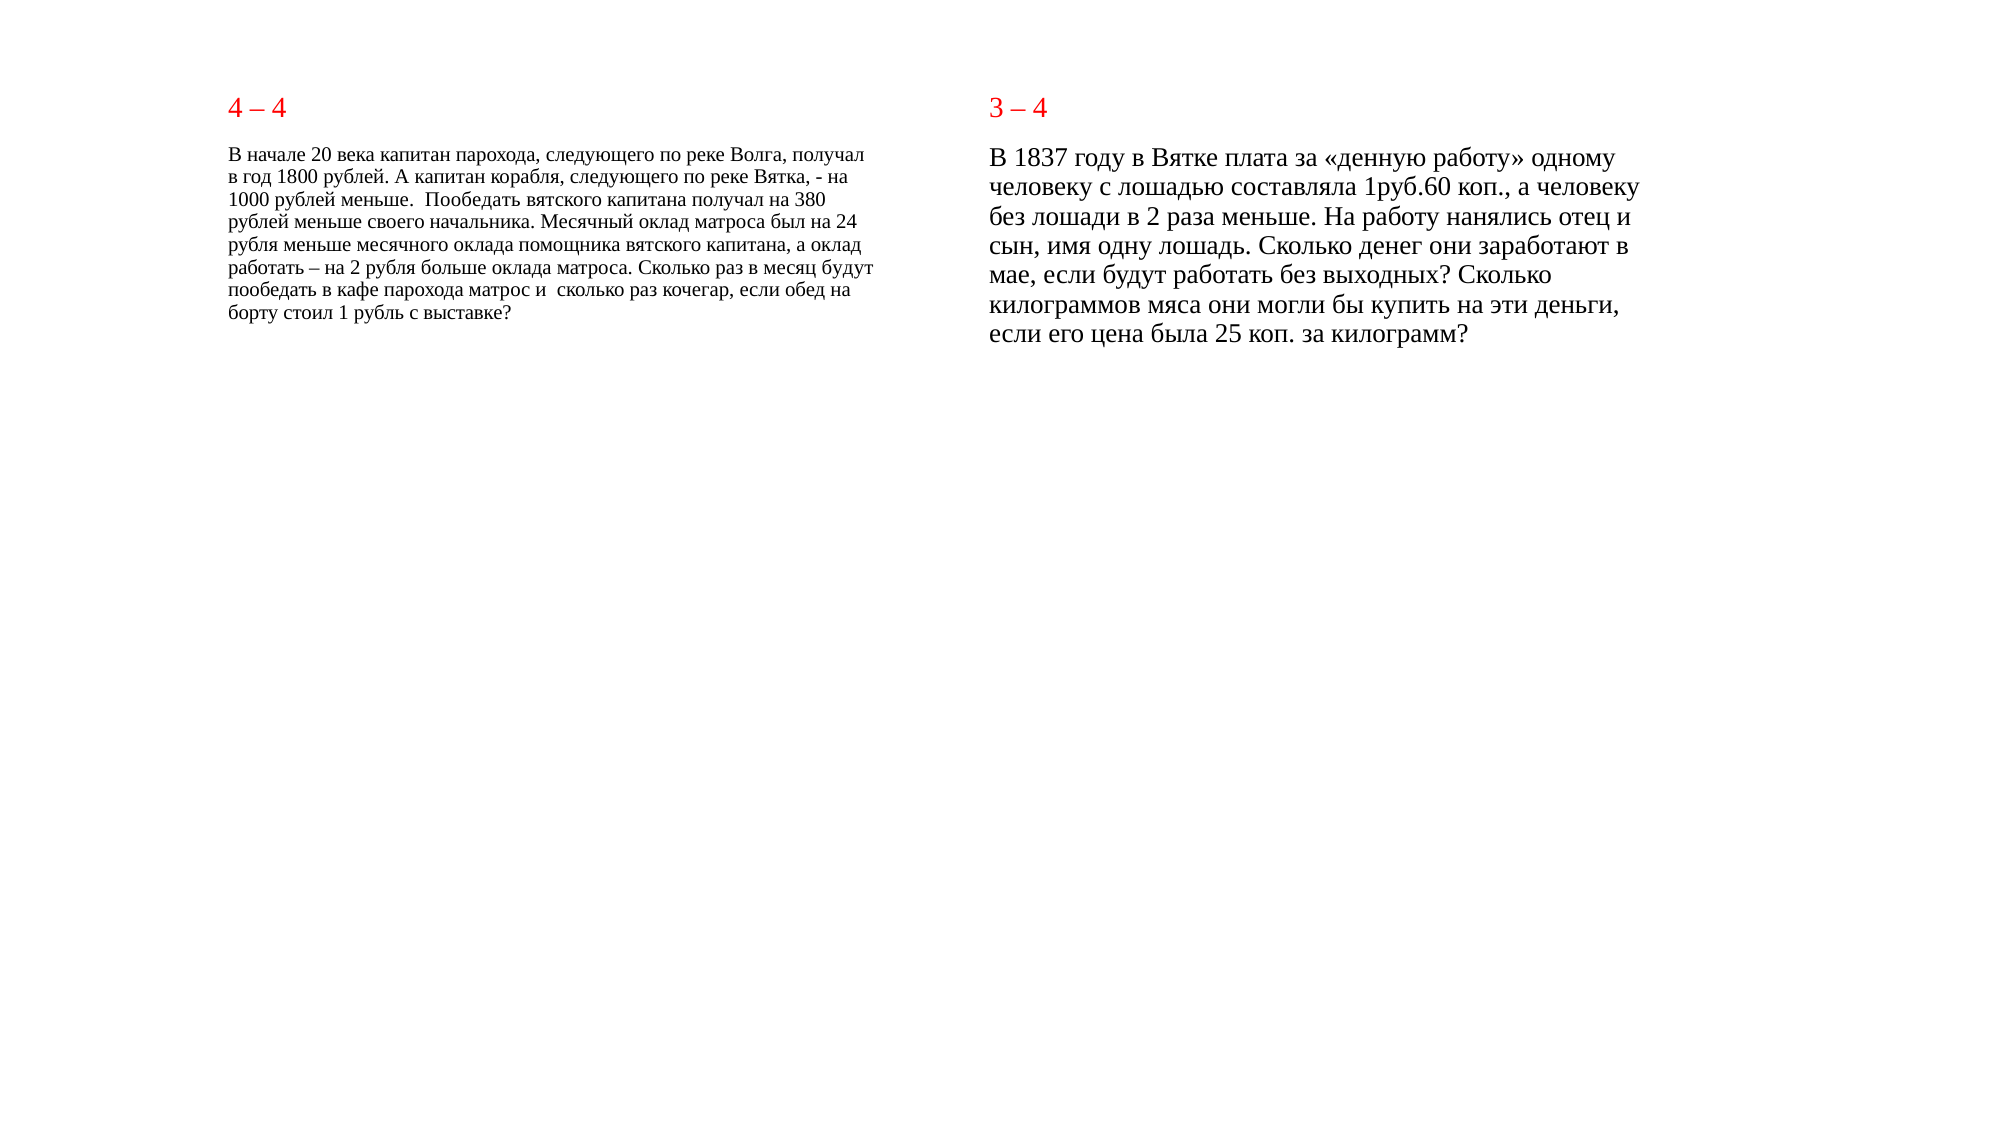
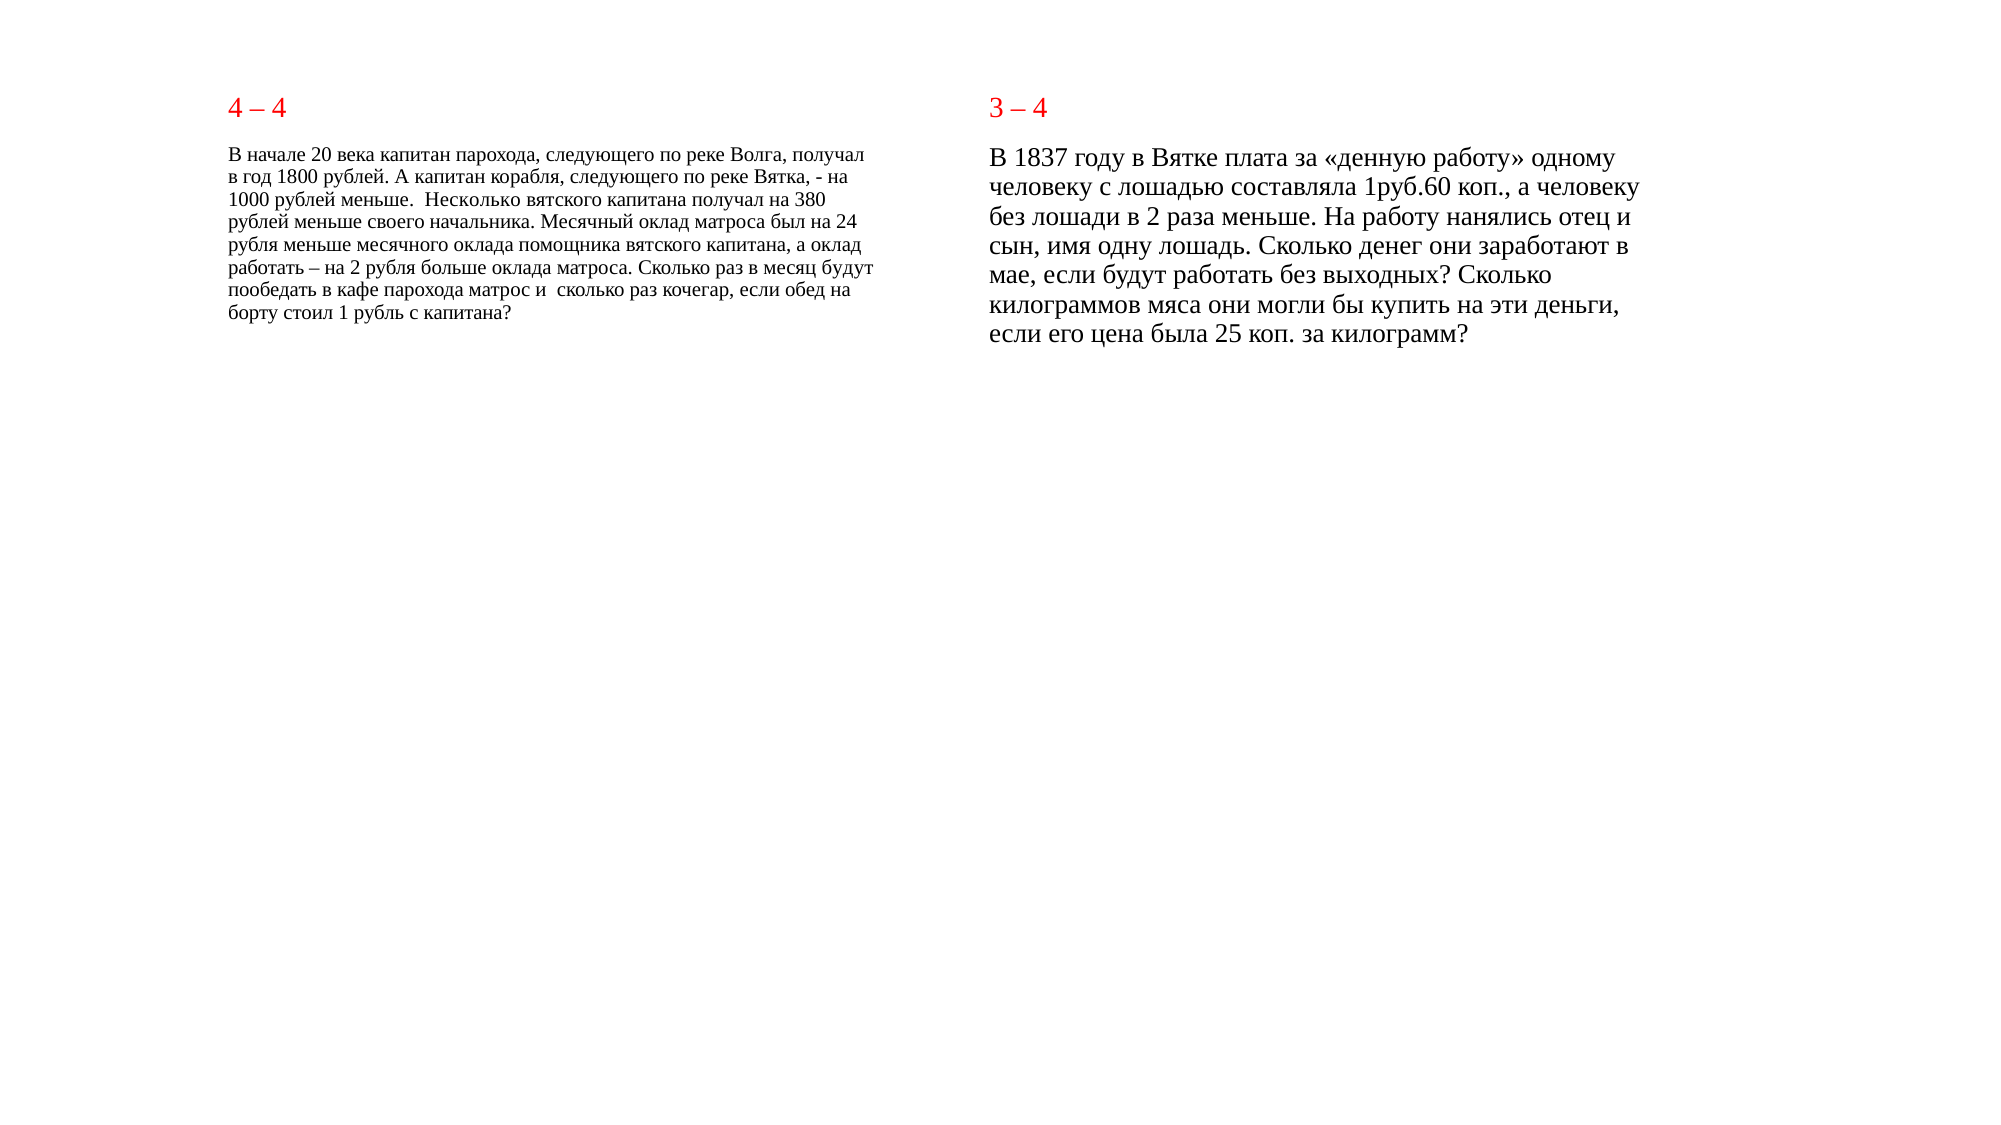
меньше Пообедать: Пообедать -> Несколько
с выставке: выставке -> капитана
